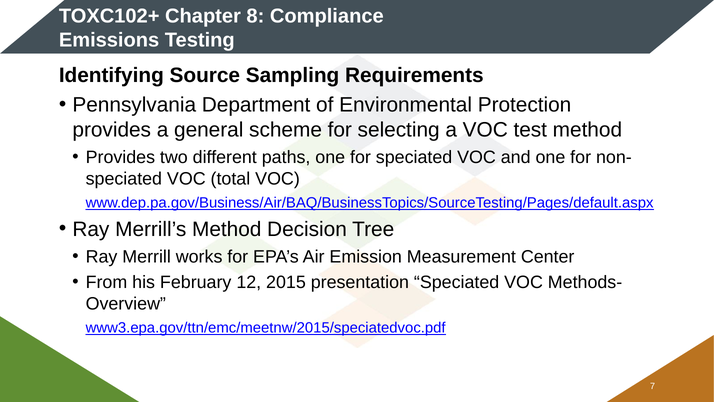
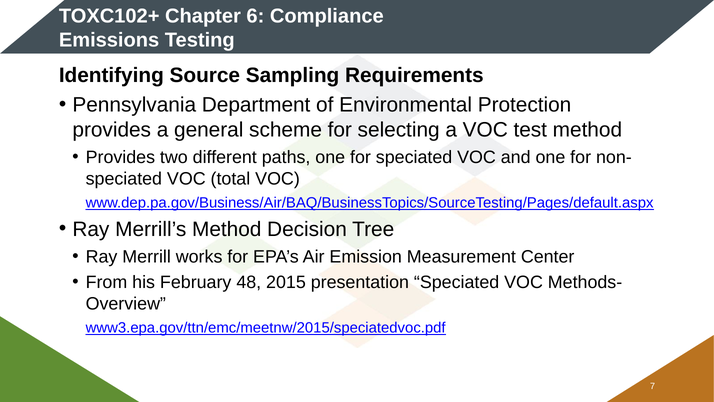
8: 8 -> 6
12: 12 -> 48
